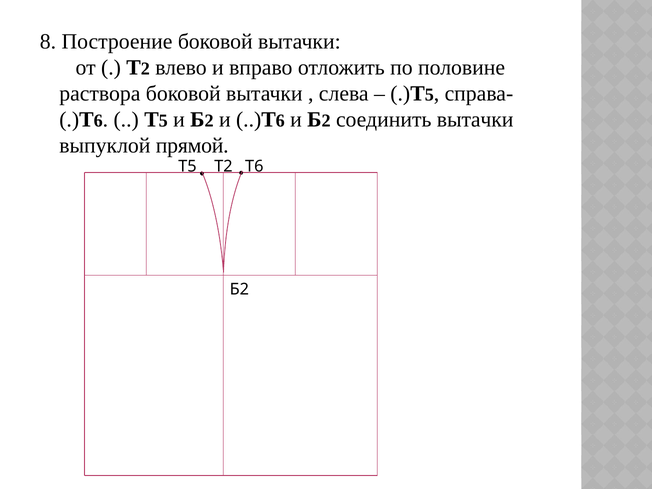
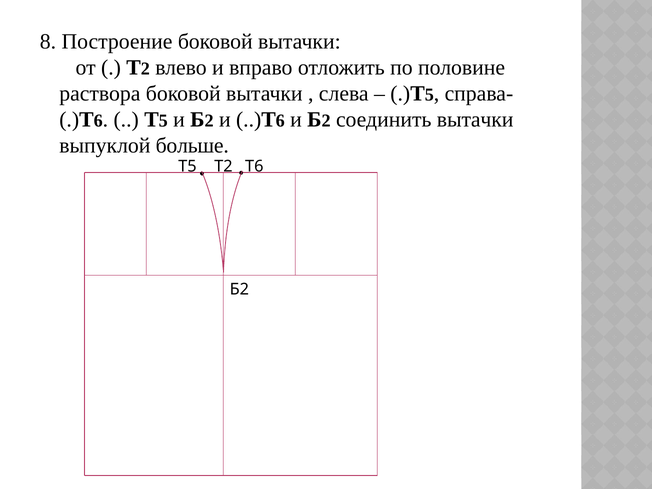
прямой: прямой -> больше
